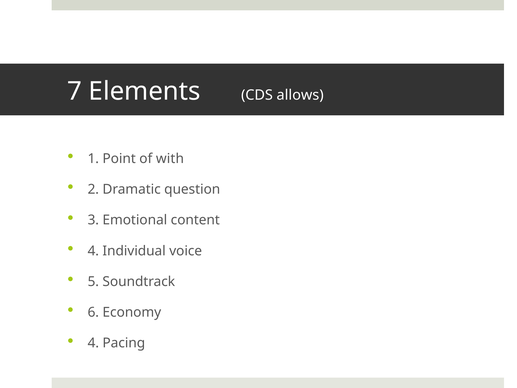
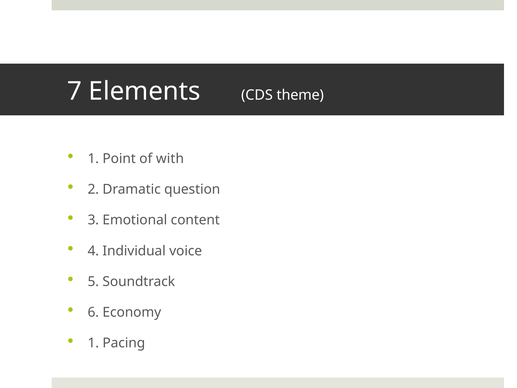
allows: allows -> theme
4 at (93, 343): 4 -> 1
